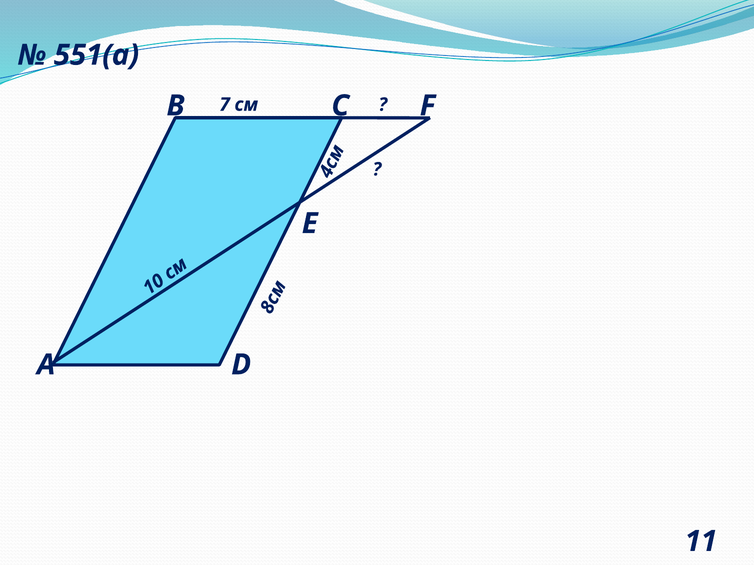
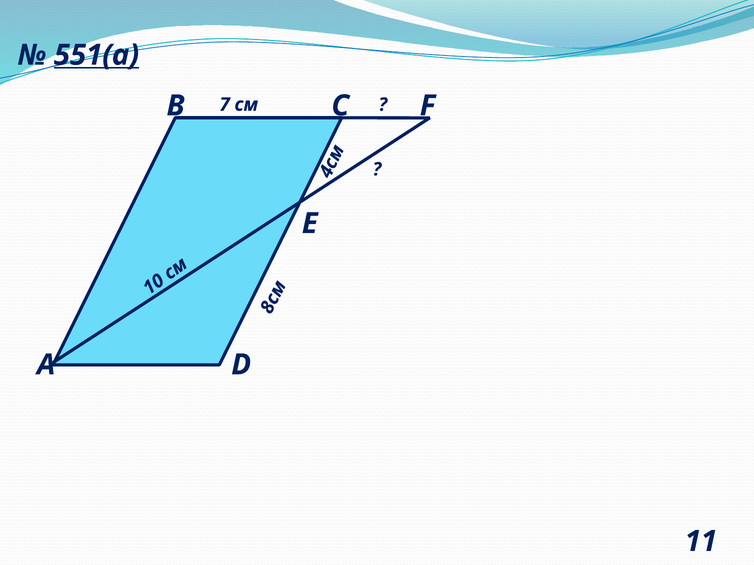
551(а underline: none -> present
